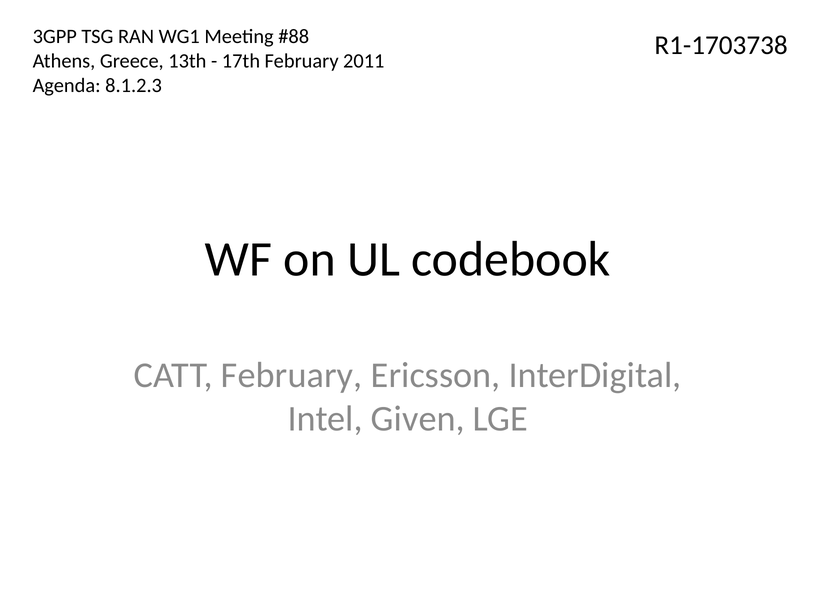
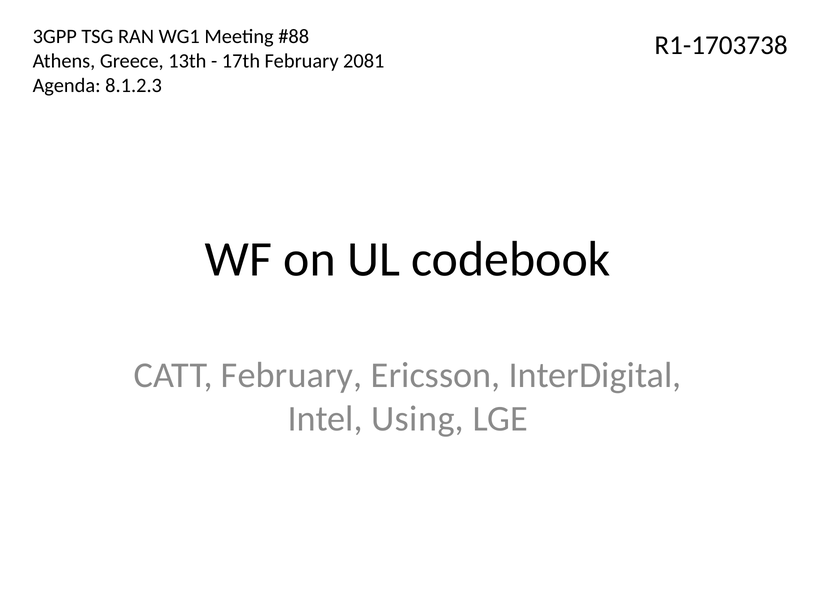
2011: 2011 -> 2081
Given: Given -> Using
